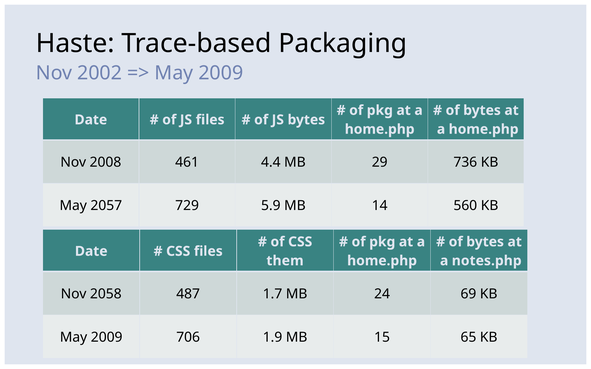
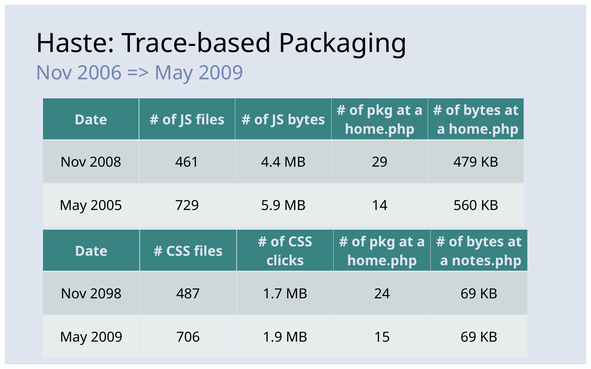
2002: 2002 -> 2006
736: 736 -> 479
2057: 2057 -> 2005
them: them -> clicks
2058: 2058 -> 2098
15 65: 65 -> 69
